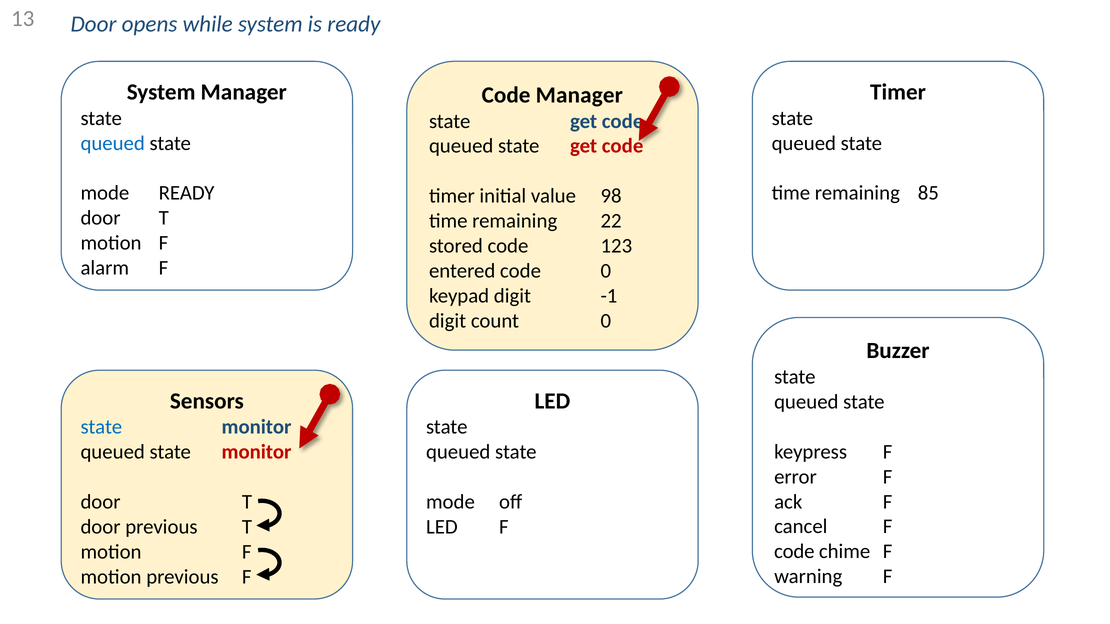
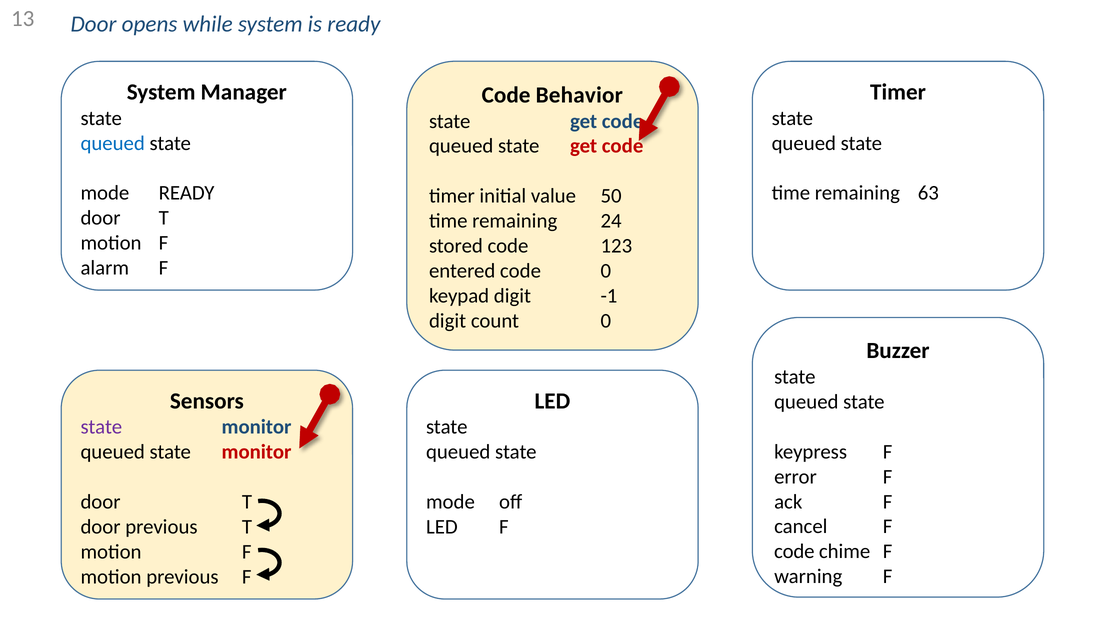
Code Manager: Manager -> Behavior
85: 85 -> 63
98: 98 -> 50
22: 22 -> 24
state at (101, 427) colour: blue -> purple
